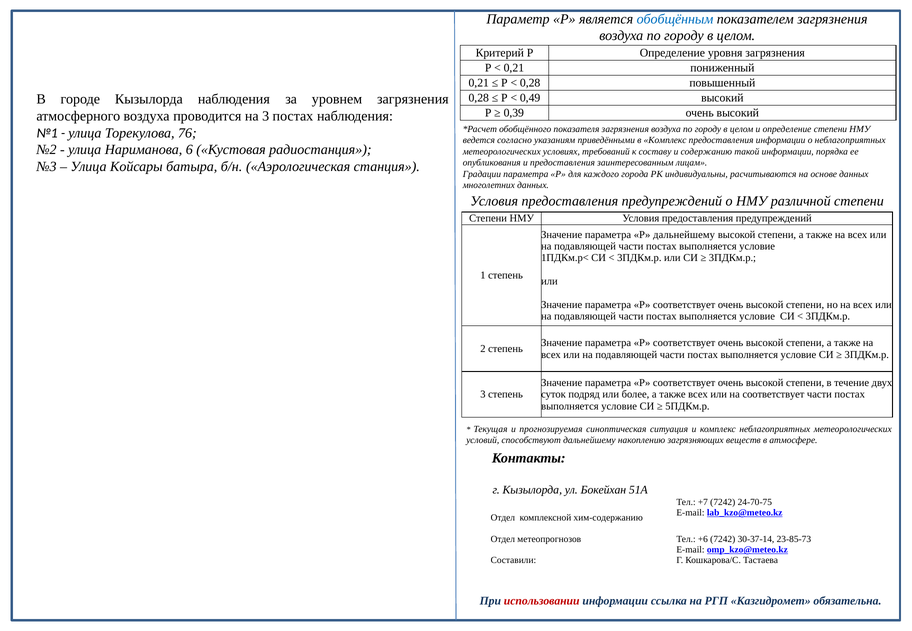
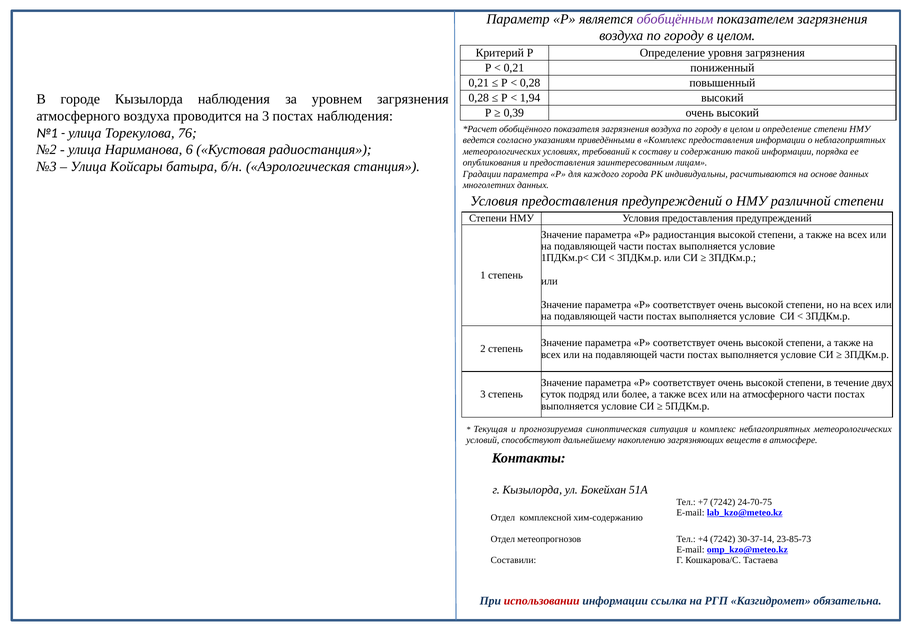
обобщённым colour: blue -> purple
0,49: 0,49 -> 1,94
Р дальнейшему: дальнейшему -> радиостанция
на соответствует: соответствует -> атмосферного
+6: +6 -> +4
